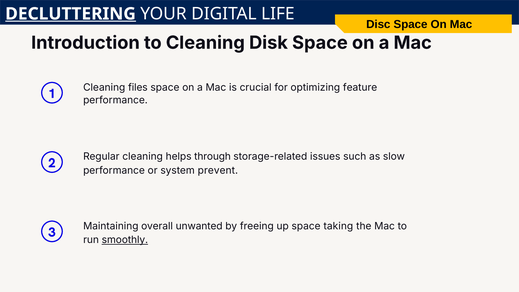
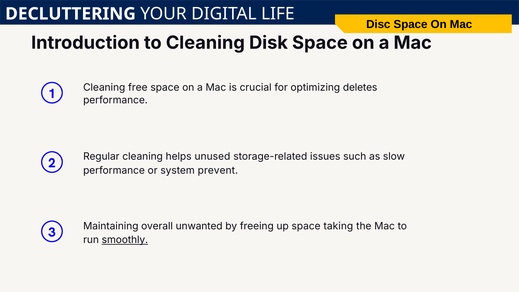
DECLUTTERING underline: present -> none
files: files -> free
feature: feature -> deletes
through: through -> unused
